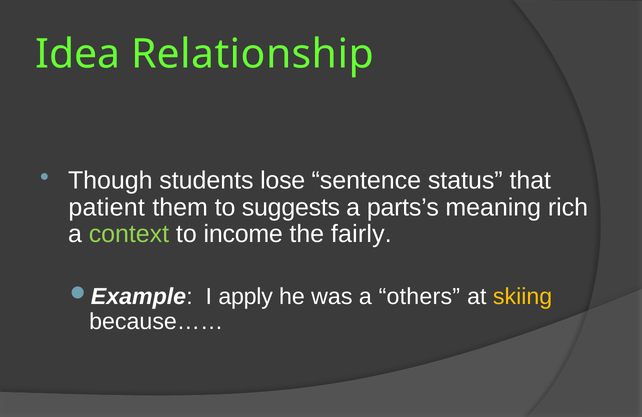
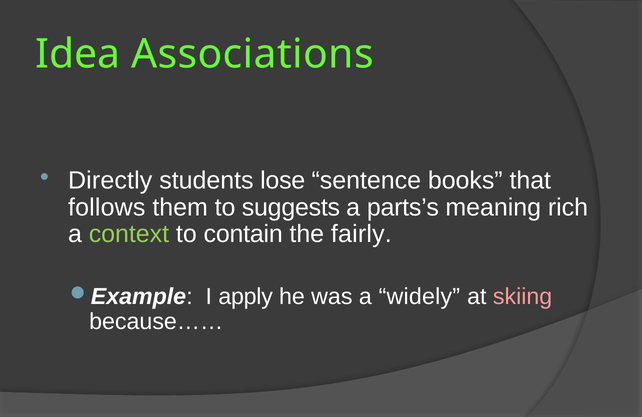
Relationship: Relationship -> Associations
Though: Though -> Directly
status: status -> books
patient: patient -> follows
income: income -> contain
others: others -> widely
skiing colour: yellow -> pink
